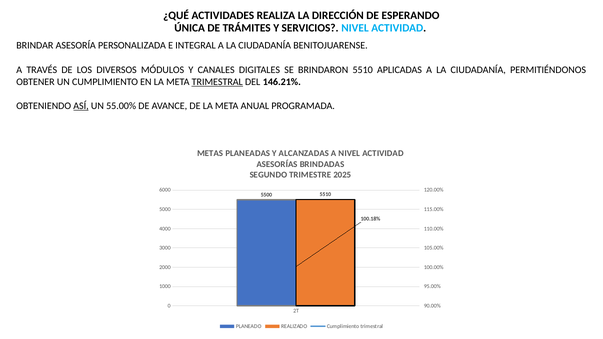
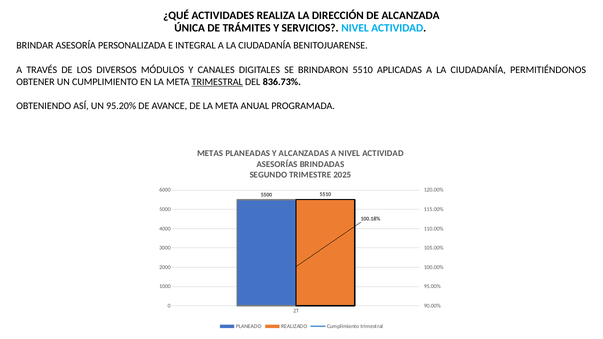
ESPERANDO: ESPERANDO -> ALCANZADA
146.21%: 146.21% -> 836.73%
ASÍ underline: present -> none
55.00%: 55.00% -> 95.20%
